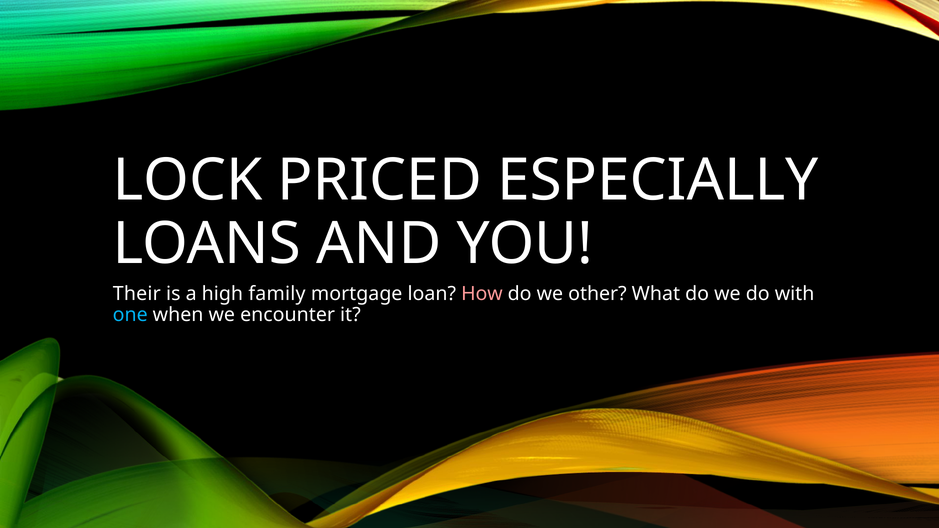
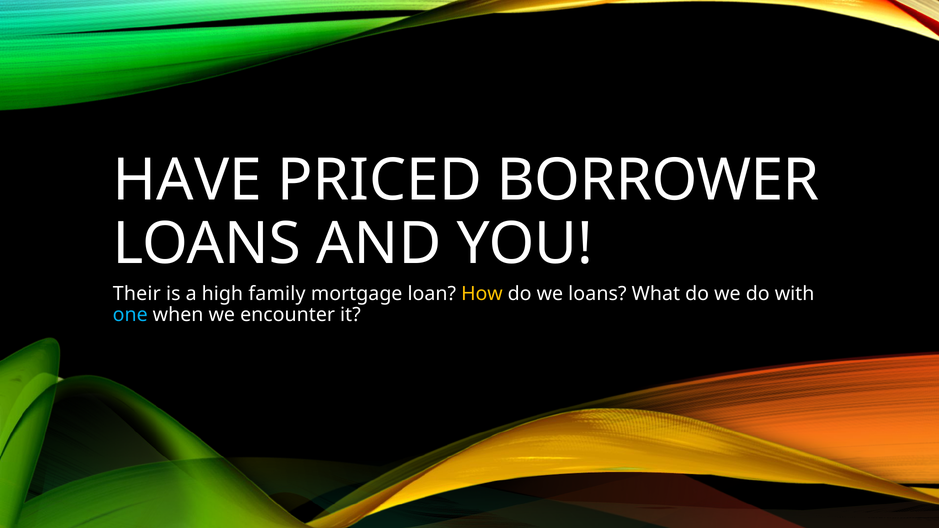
LOCK: LOCK -> HAVE
ESPECIALLY: ESPECIALLY -> BORROWER
How colour: pink -> yellow
we other: other -> loans
